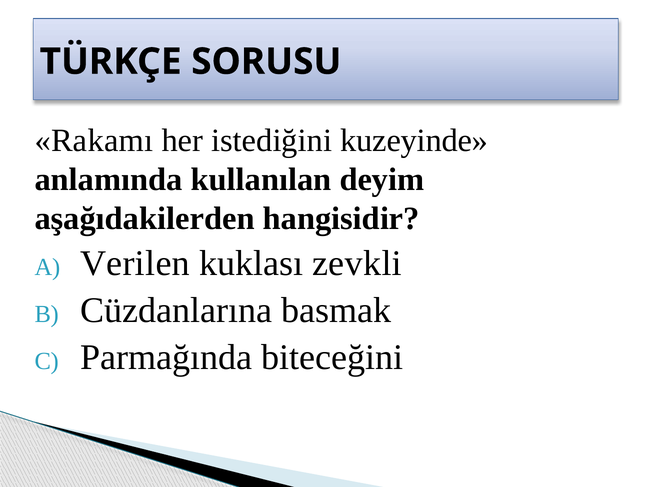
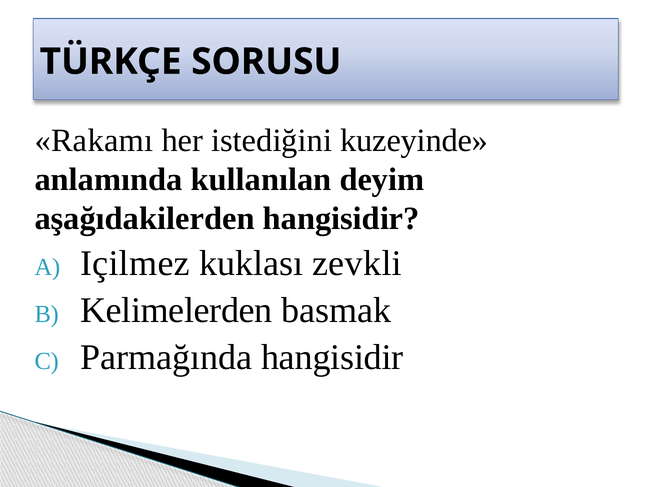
Verilen: Verilen -> Içilmez
Cüzdanlarına: Cüzdanlarına -> Kelimelerden
Parmağında biteceğini: biteceğini -> hangisidir
